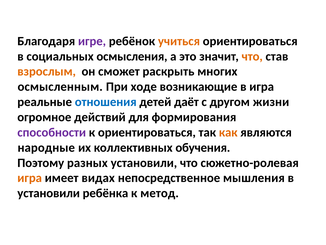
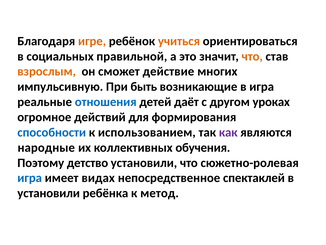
игре colour: purple -> orange
осмысления: осмысления -> правильной
раскрыть: раскрыть -> действие
осмысленным: осмысленным -> импульсивную
ходе: ходе -> быть
жизни: жизни -> уроках
способности colour: purple -> blue
к ориентироваться: ориентироваться -> использованием
как colour: orange -> purple
разных: разных -> детство
игра at (30, 178) colour: orange -> blue
мышления: мышления -> спектаклей
